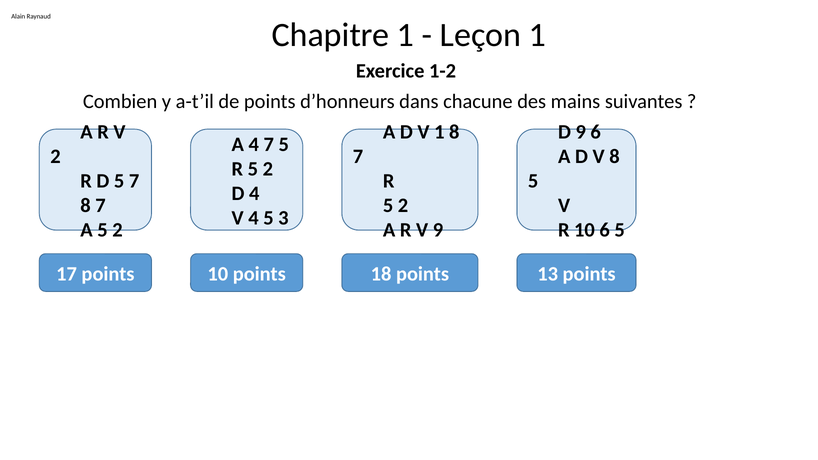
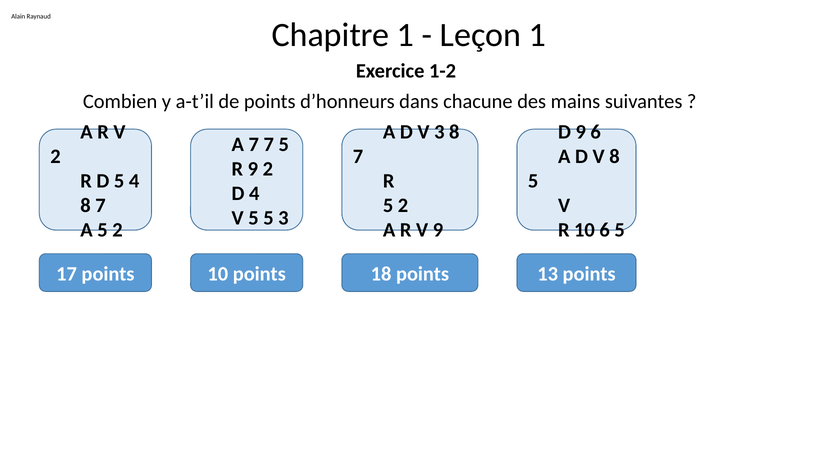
V 1: 1 -> 3
4 at (254, 144): 4 -> 7
5 at (253, 169): 5 -> 9
5 7: 7 -> 4
4 at (253, 218): 4 -> 5
